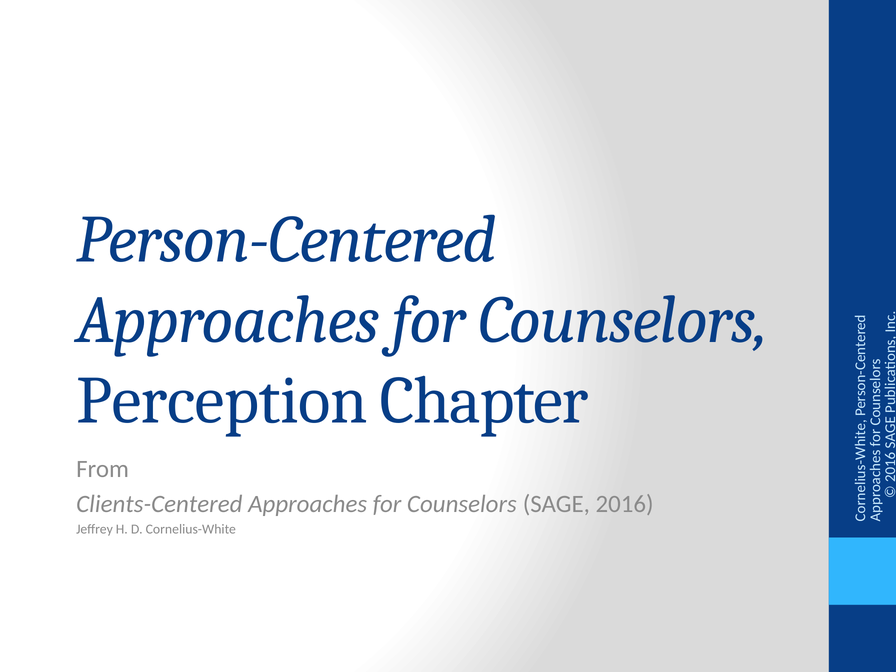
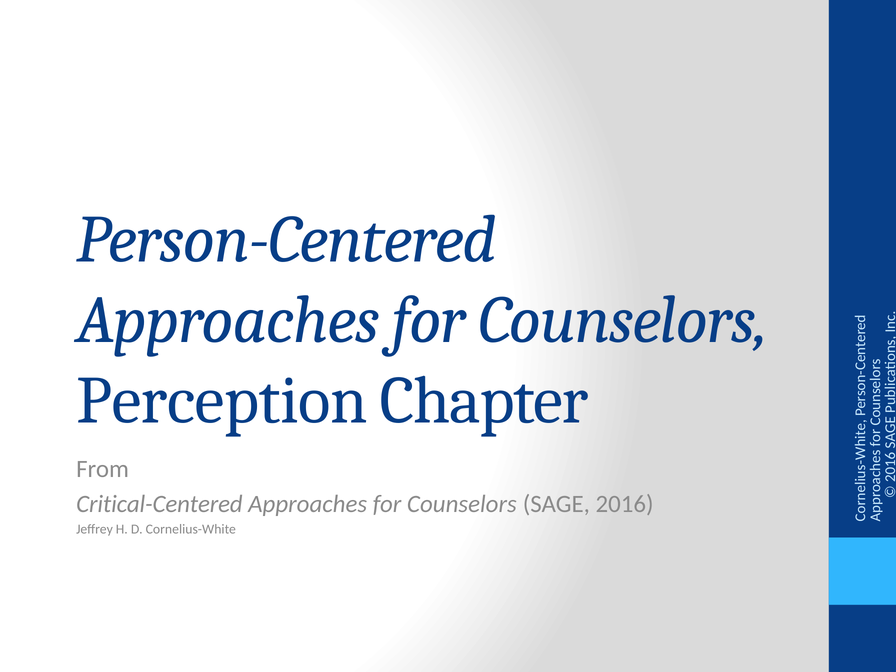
Clients-Centered: Clients-Centered -> Critical-Centered
